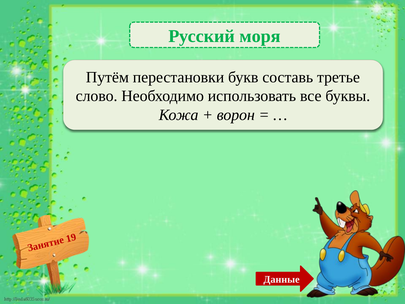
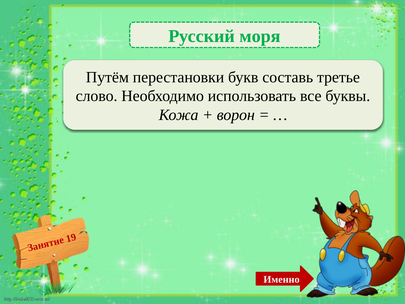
Данные: Данные -> Именно
